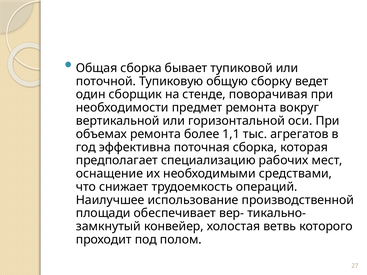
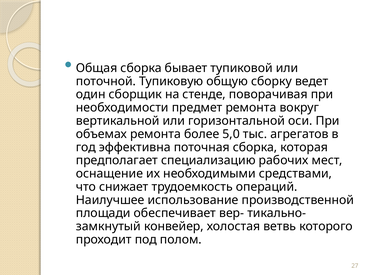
1,1: 1,1 -> 5,0
